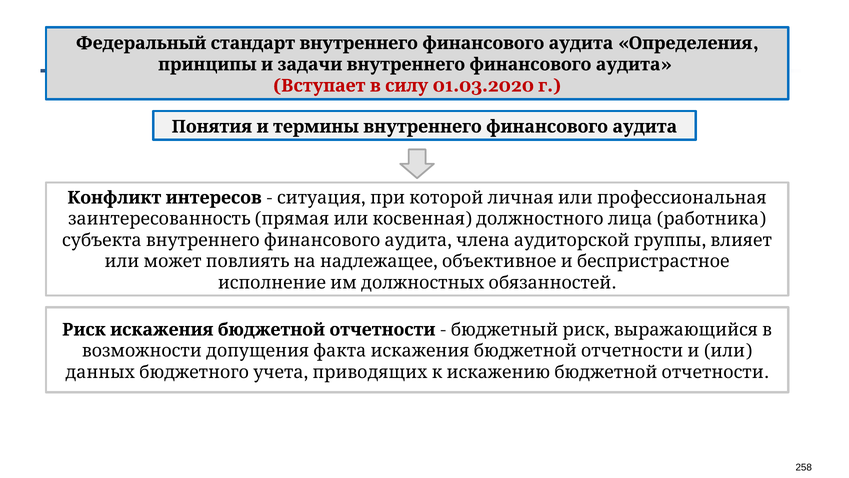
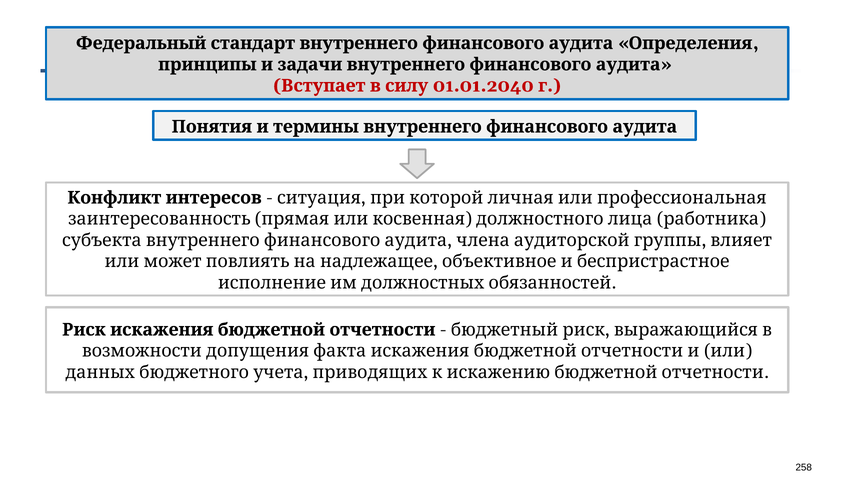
01.03.2020: 01.03.2020 -> 01.01.2040
